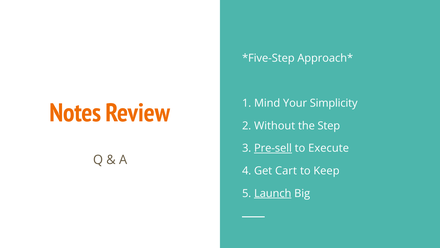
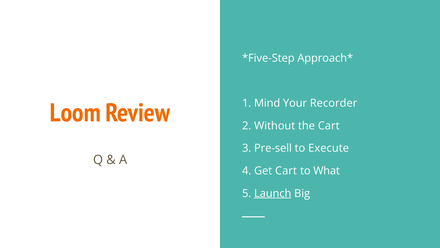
Simplicity: Simplicity -> Recorder
Notes: Notes -> Loom
the Step: Step -> Cart
Pre-sell underline: present -> none
Keep: Keep -> What
